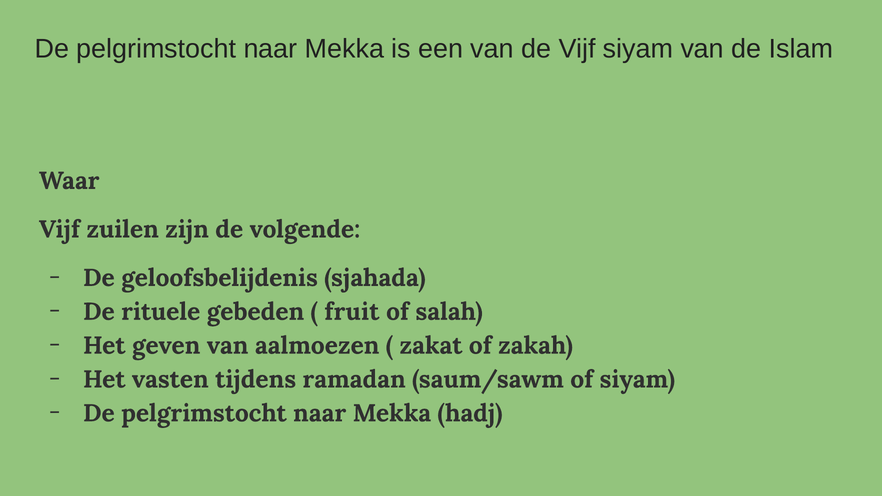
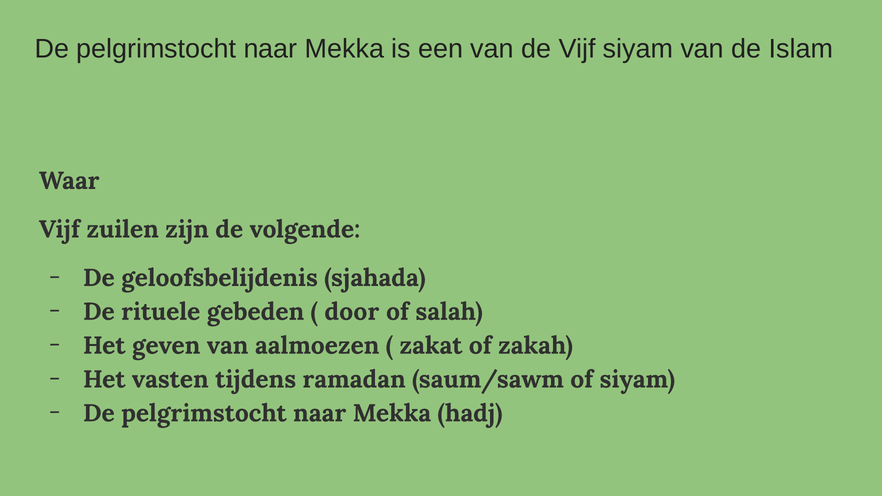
fruit: fruit -> door
